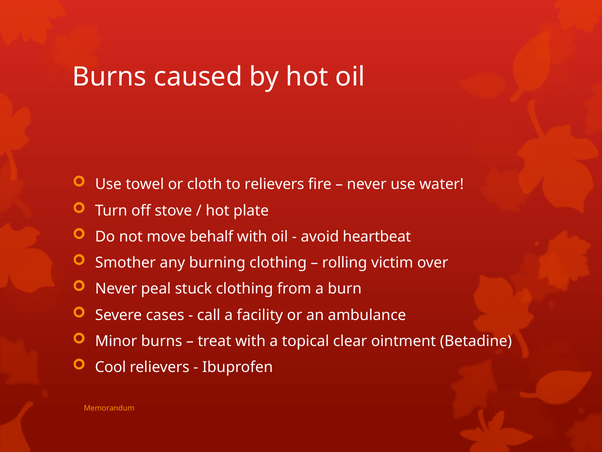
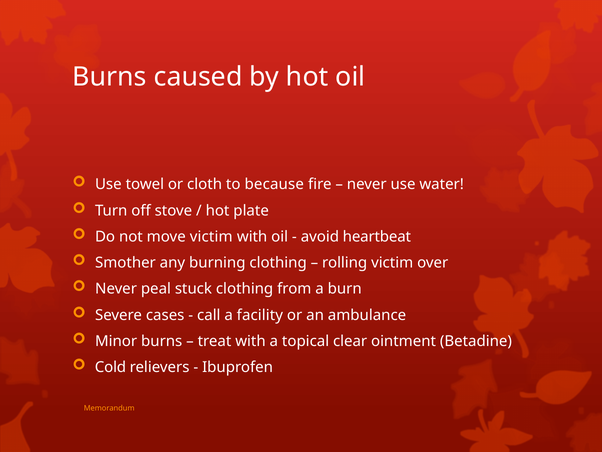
to relievers: relievers -> because
move behalf: behalf -> victim
Cool: Cool -> Cold
